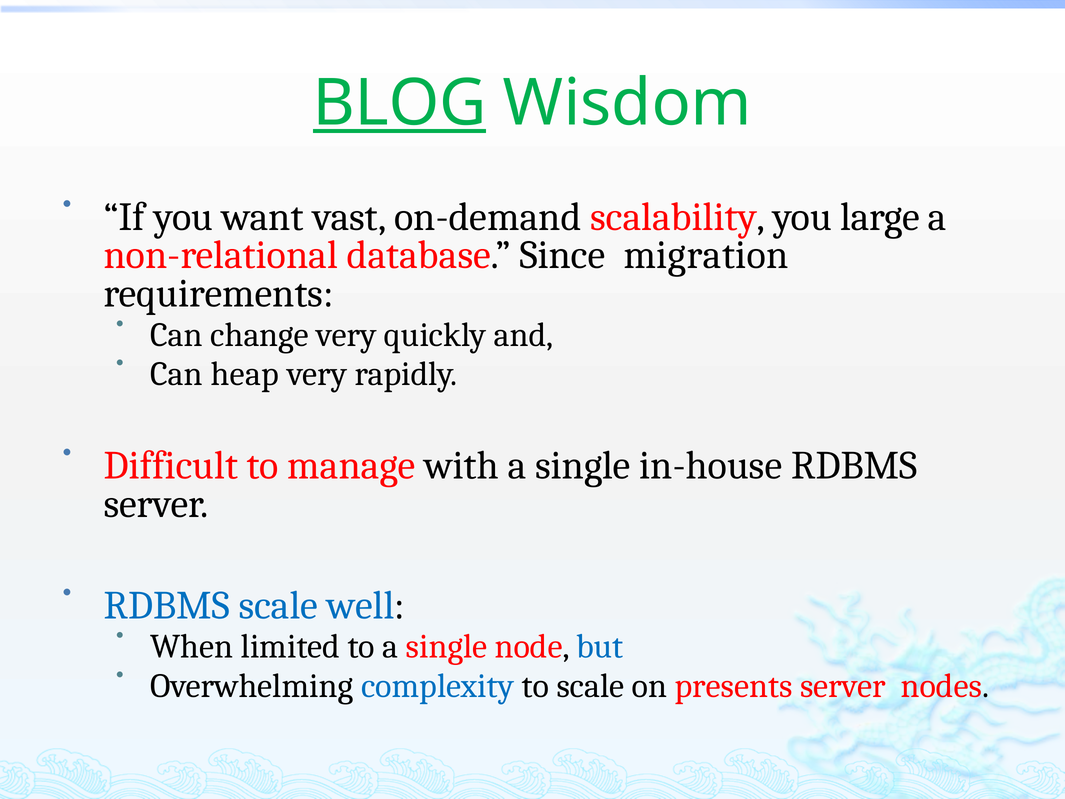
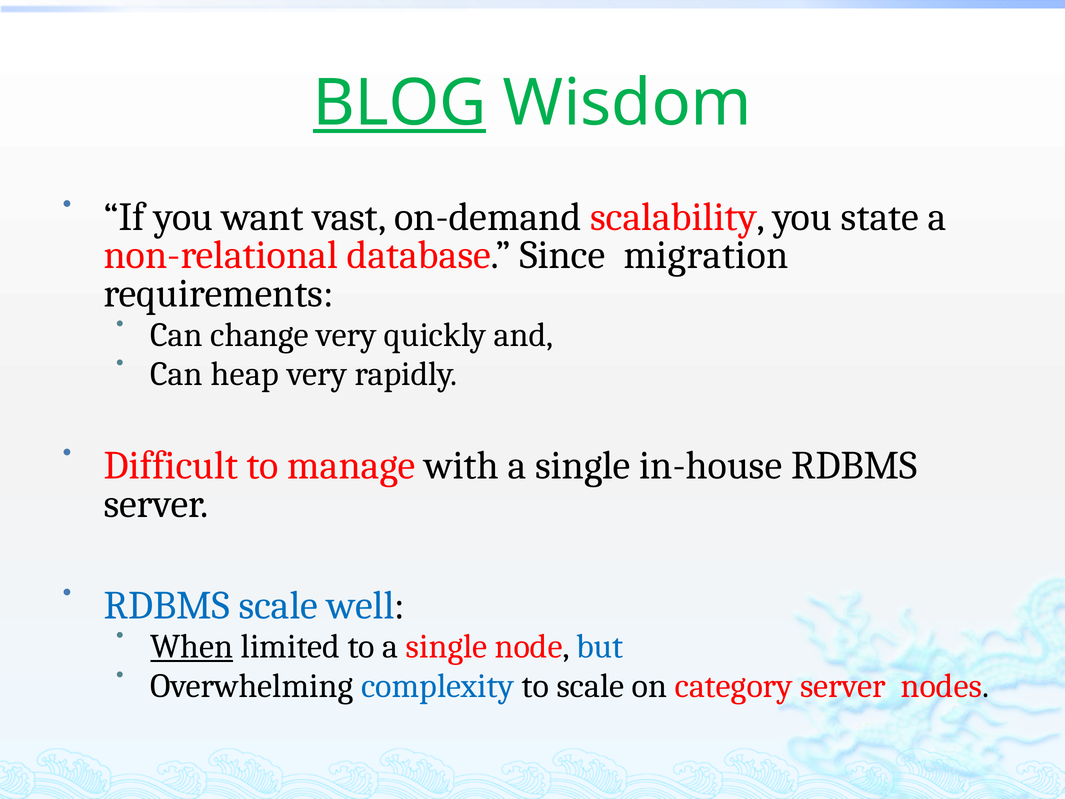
large: large -> state
When underline: none -> present
presents: presents -> category
